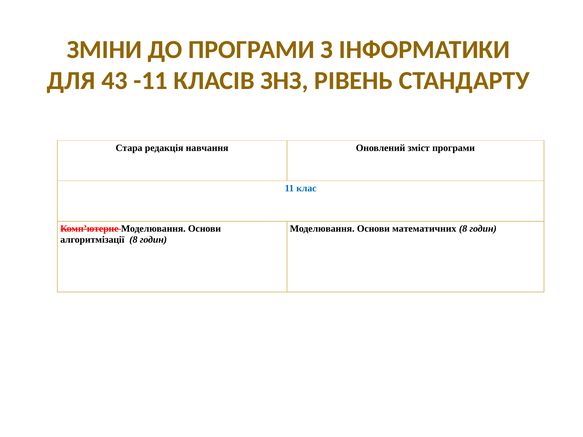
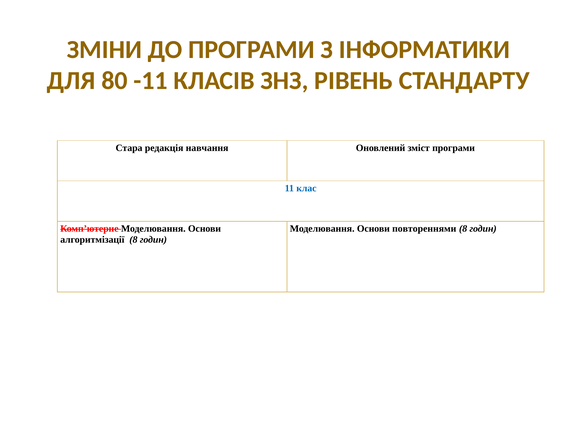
43: 43 -> 80
математичних: математичних -> повтореннями
